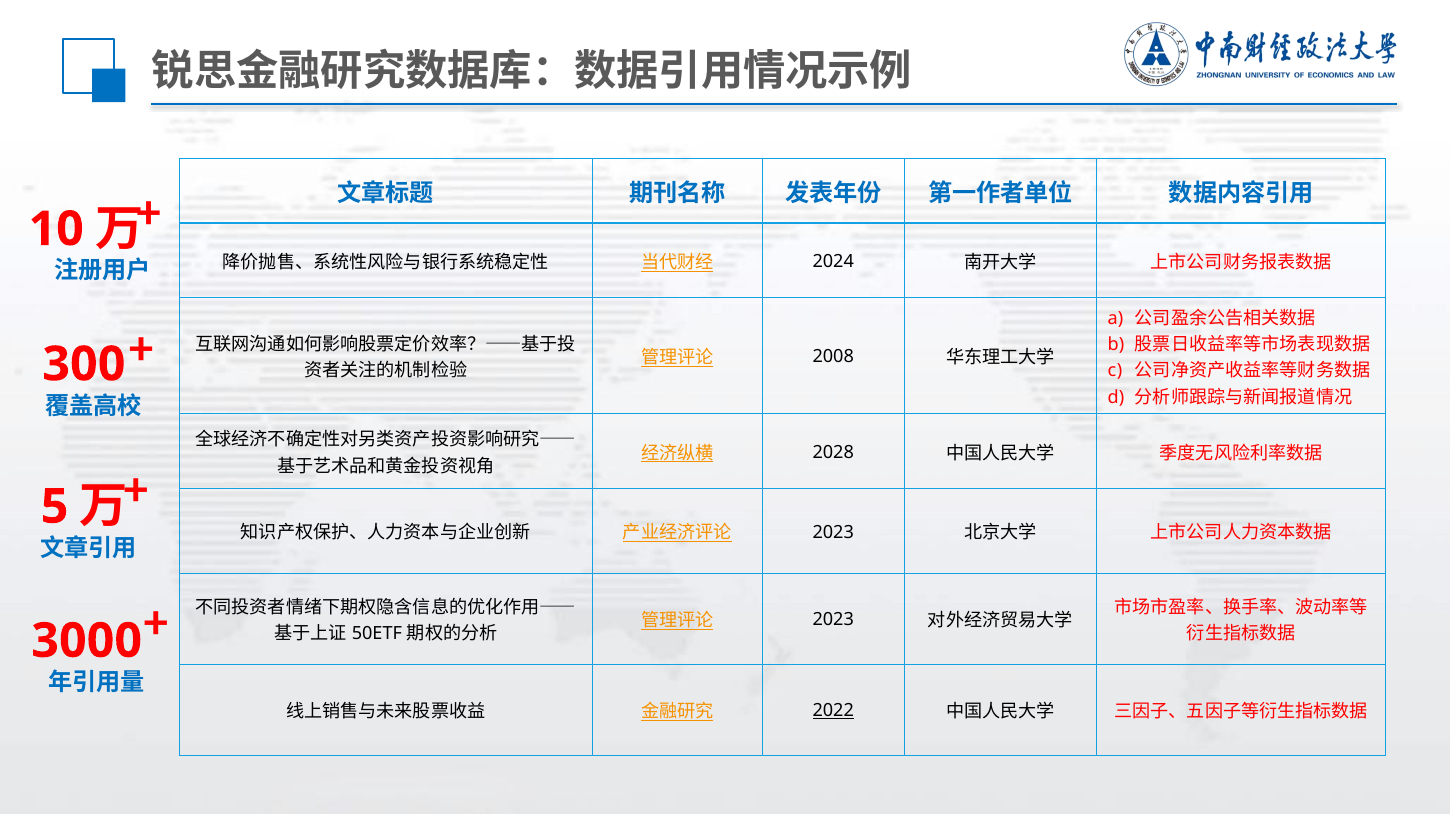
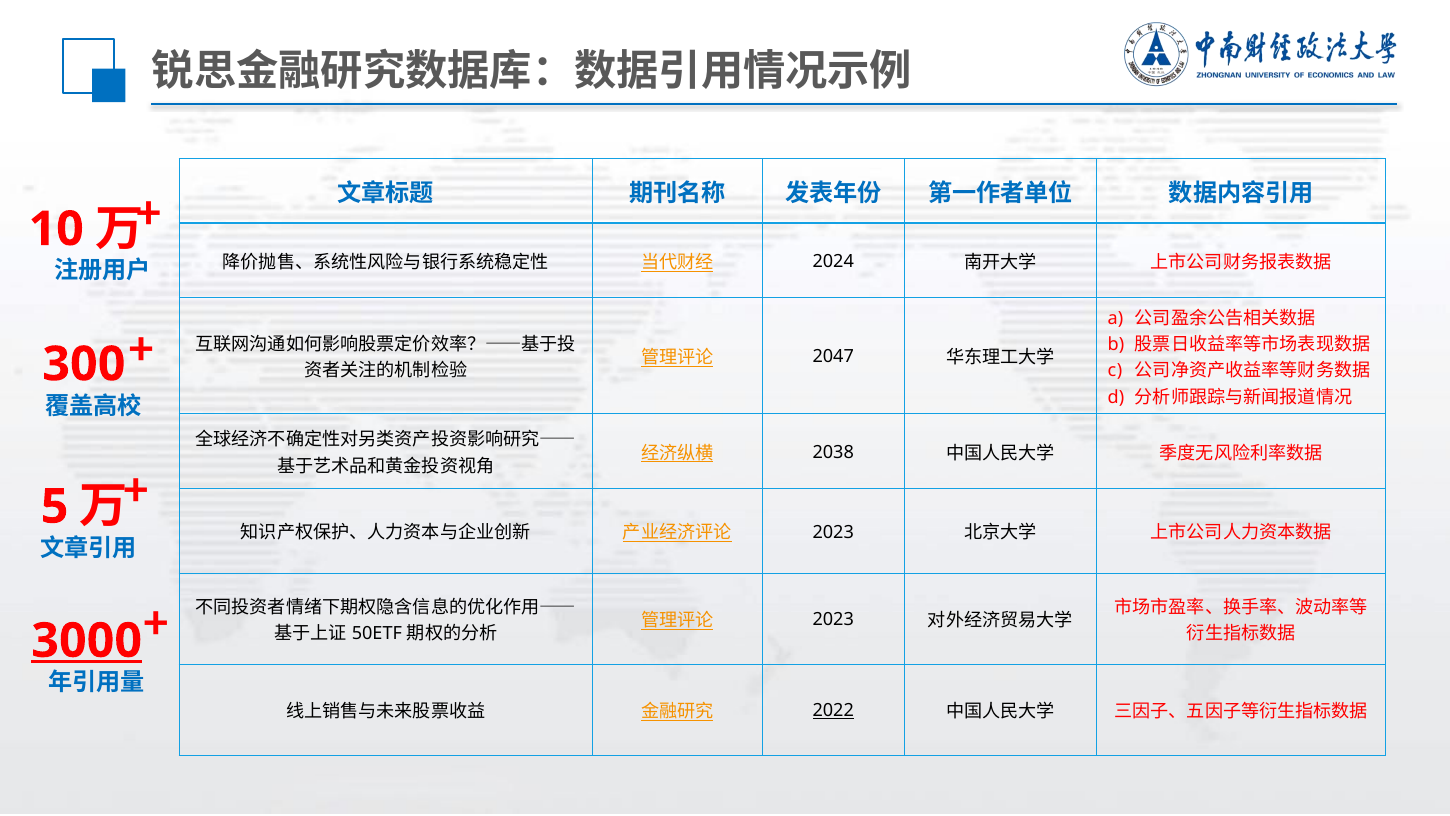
2008: 2008 -> 2047
2028: 2028 -> 2038
3000 underline: none -> present
